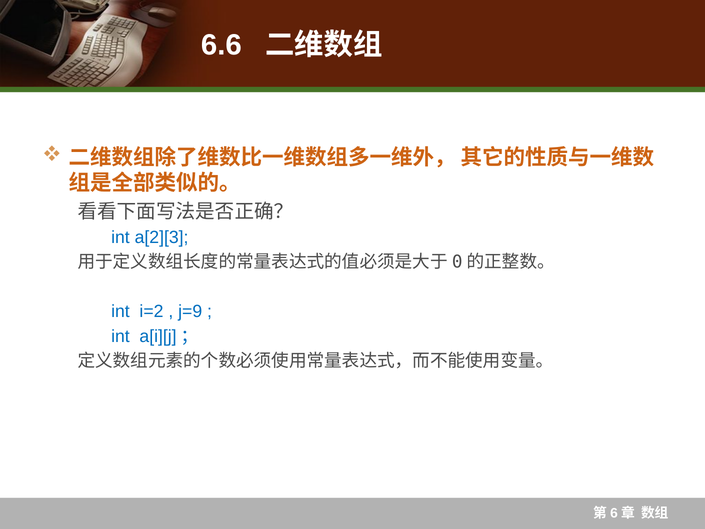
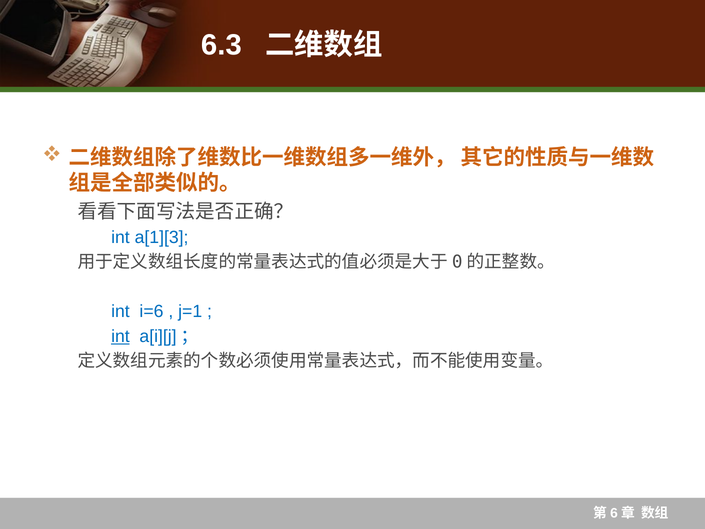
6.6: 6.6 -> 6.3
a[2][3: a[2][3 -> a[1][3
i=2: i=2 -> i=6
j=9: j=9 -> j=1
int at (120, 336) underline: none -> present
